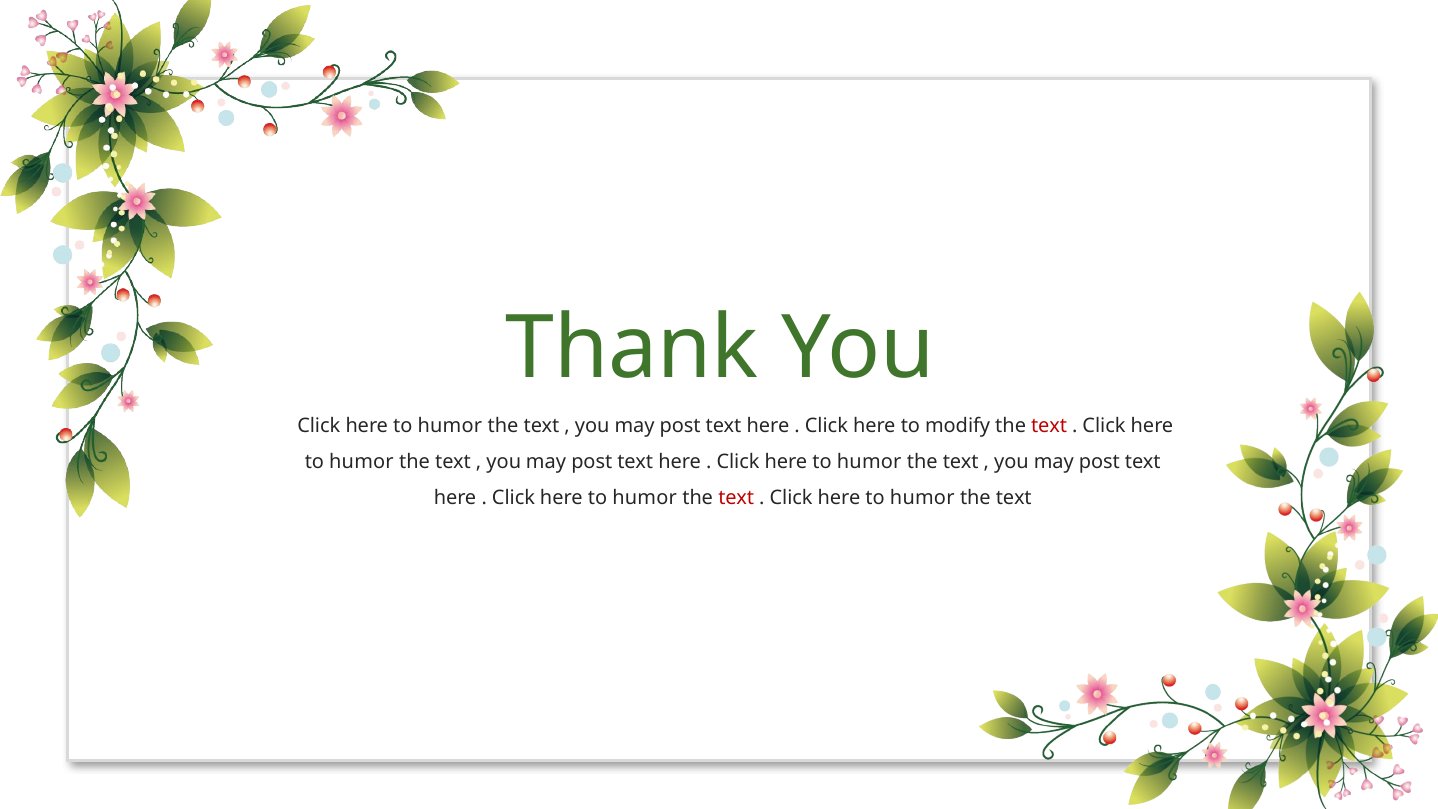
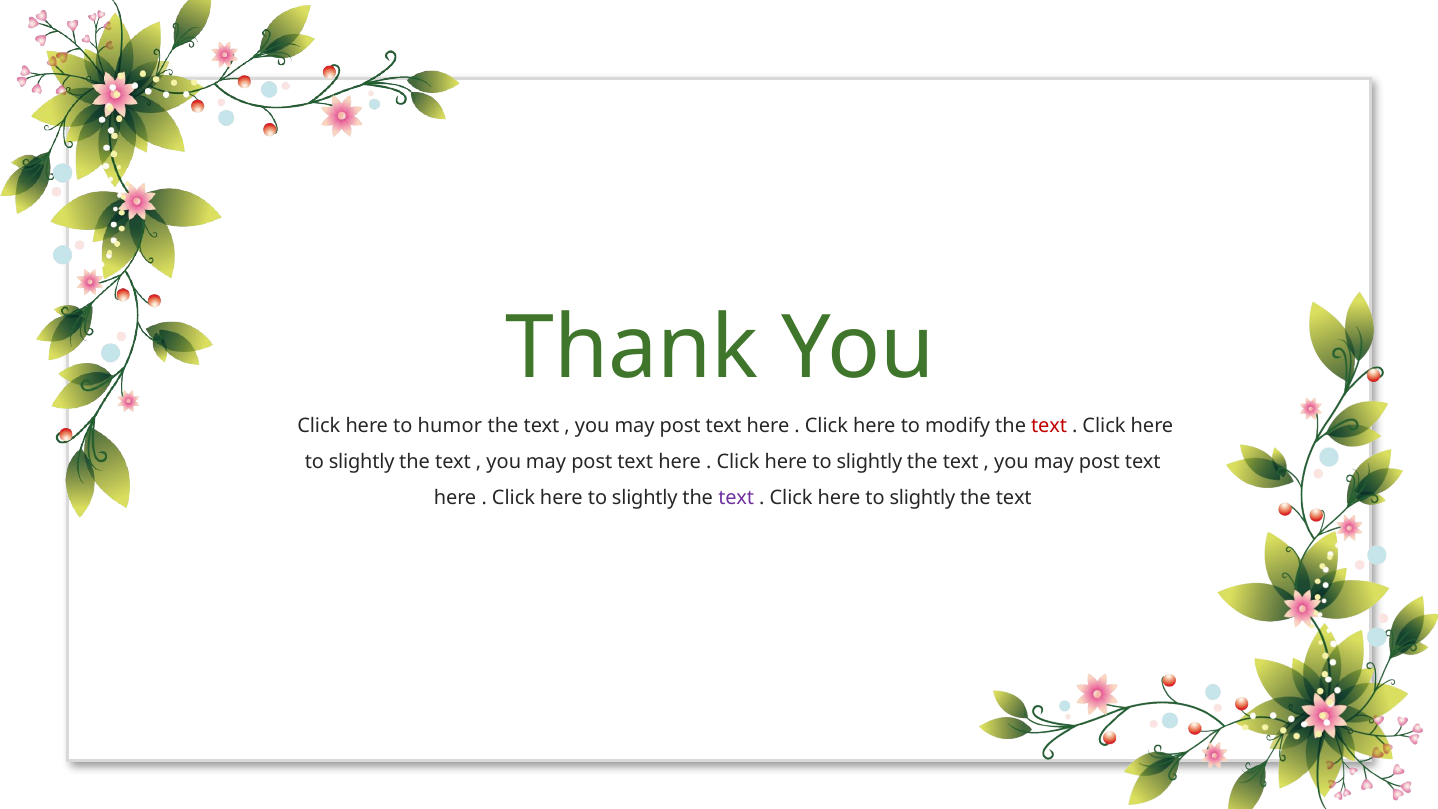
humor at (361, 462): humor -> slightly
humor at (869, 462): humor -> slightly
humor at (645, 498): humor -> slightly
text at (736, 498) colour: red -> purple
humor at (922, 498): humor -> slightly
